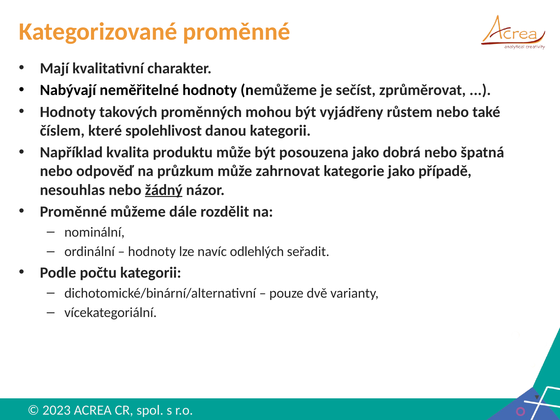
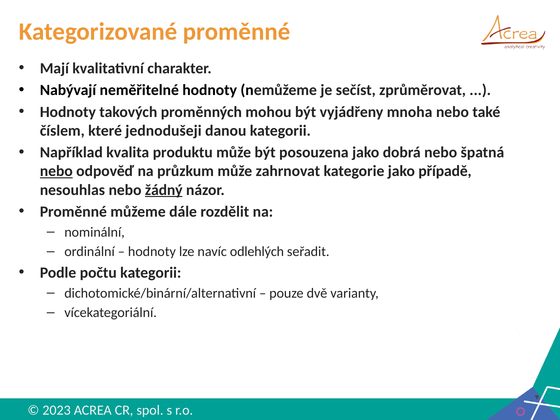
růstem: růstem -> mnoha
spolehlivost: spolehlivost -> jednodušeji
nebo at (56, 171) underline: none -> present
